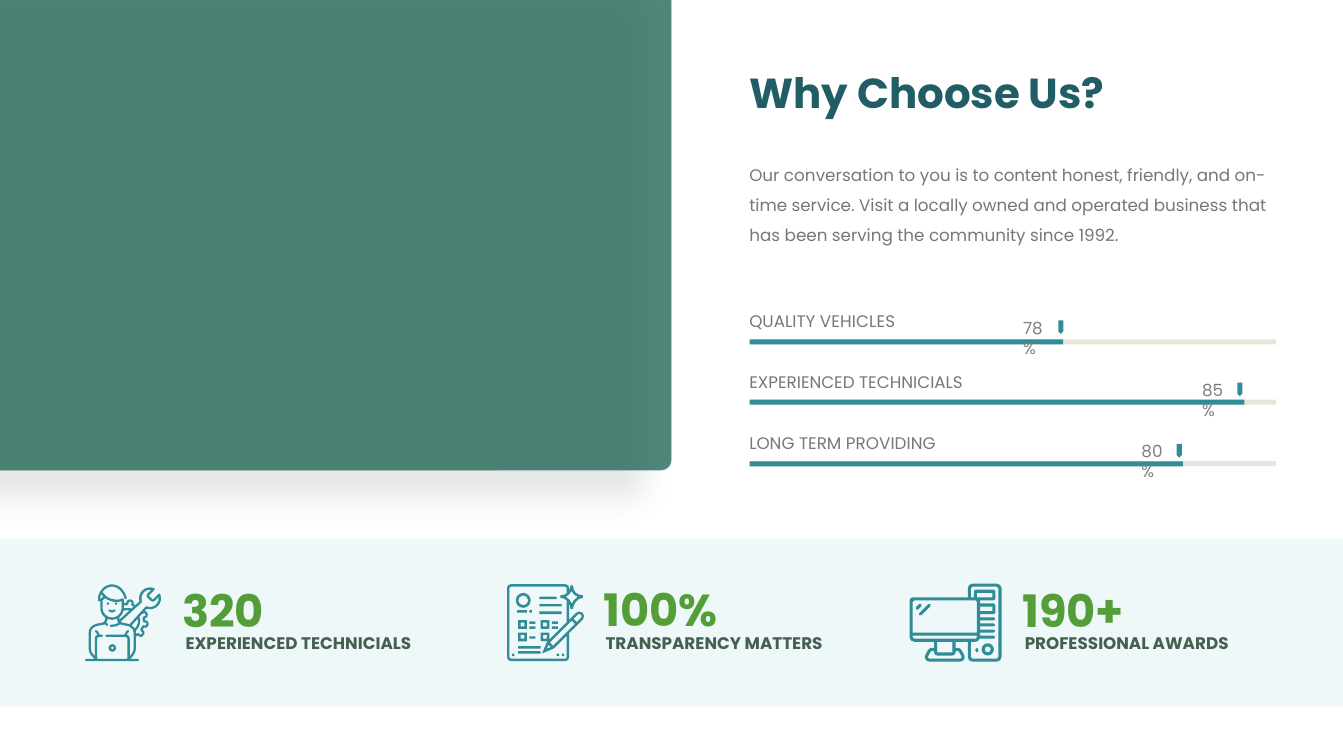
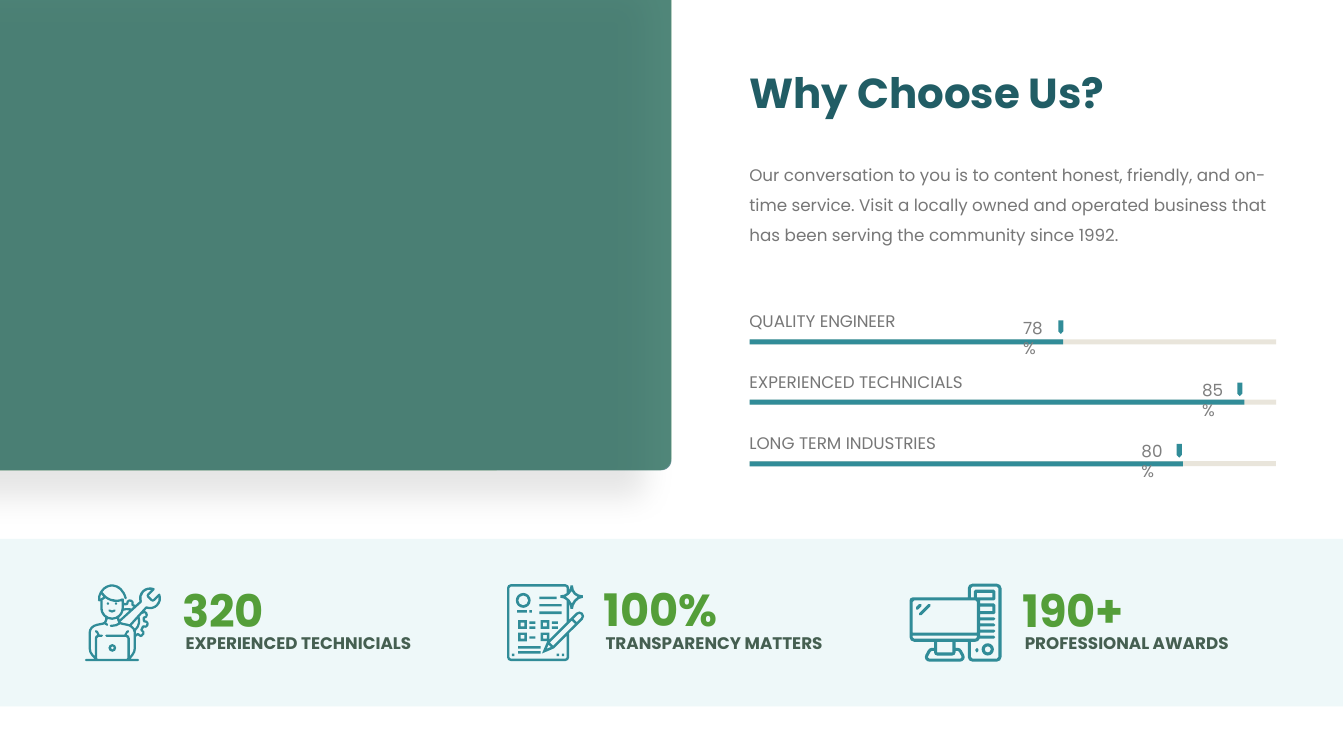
VEHICLES: VEHICLES -> ENGINEER
PROVIDING: PROVIDING -> INDUSTRIES
